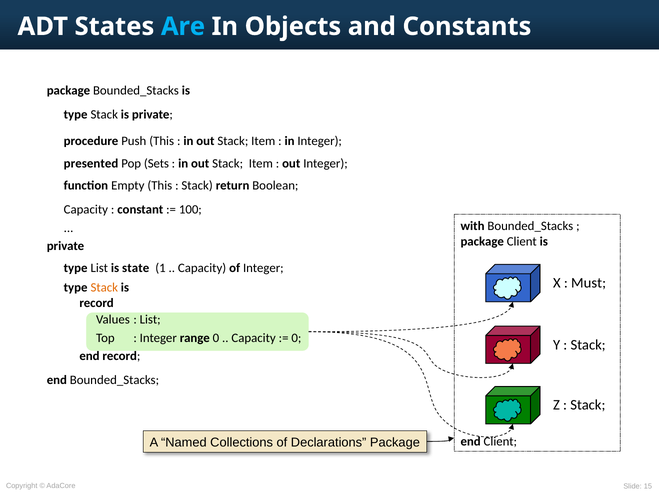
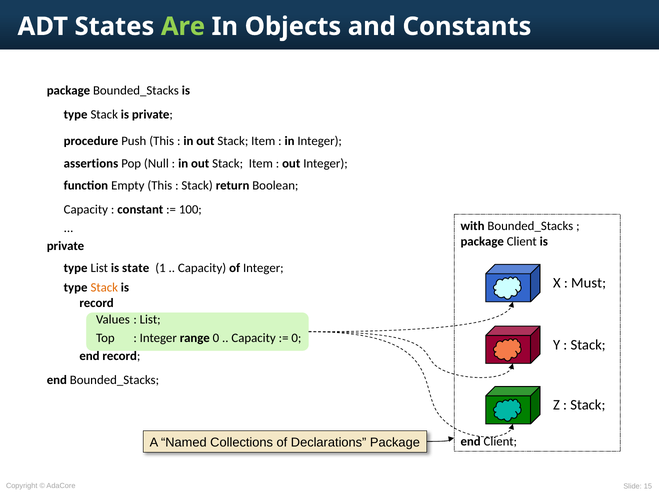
Are colour: light blue -> light green
presented: presented -> assertions
Sets: Sets -> Null
